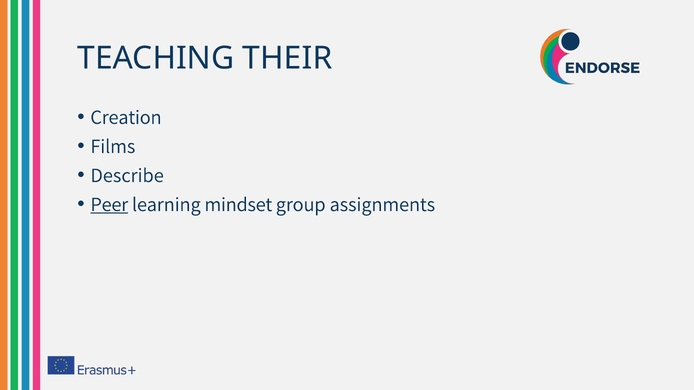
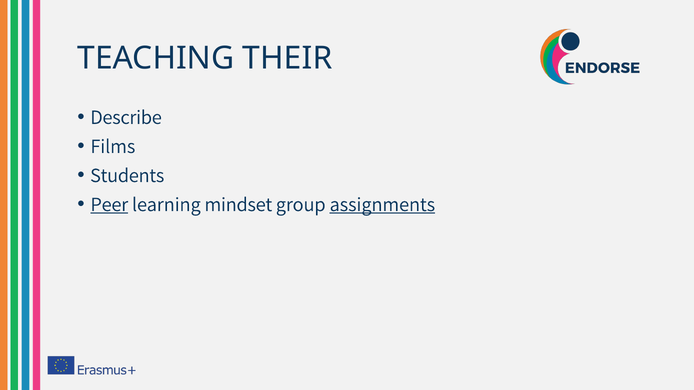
Creation: Creation -> Describe
Describe: Describe -> Students
assignments underline: none -> present
